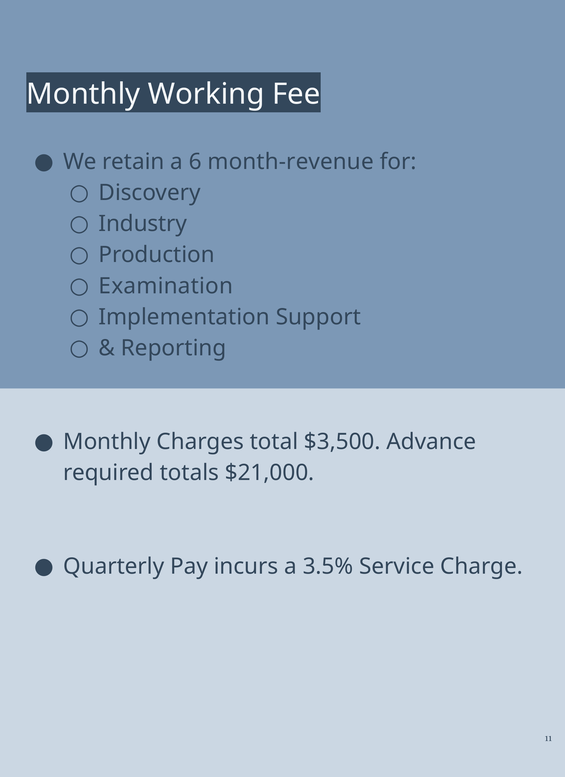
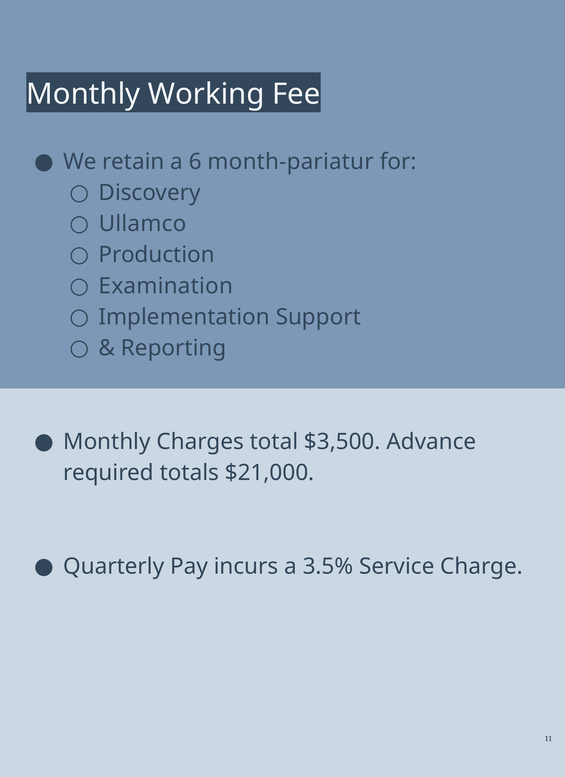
month-revenue: month-revenue -> month-pariatur
Industry: Industry -> Ullamco
